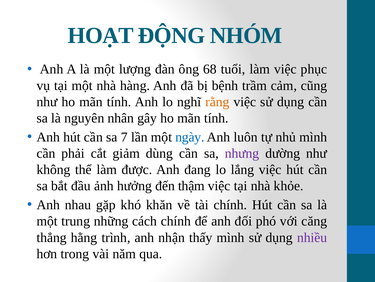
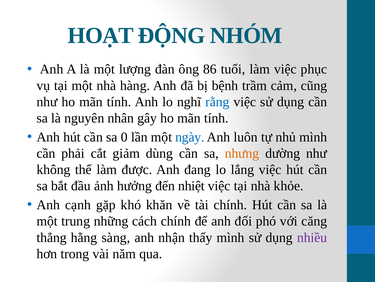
68: 68 -> 86
rằng colour: orange -> blue
7: 7 -> 0
nhưng colour: purple -> orange
thậm: thậm -> nhiệt
nhau: nhau -> cạnh
trình: trình -> sàng
